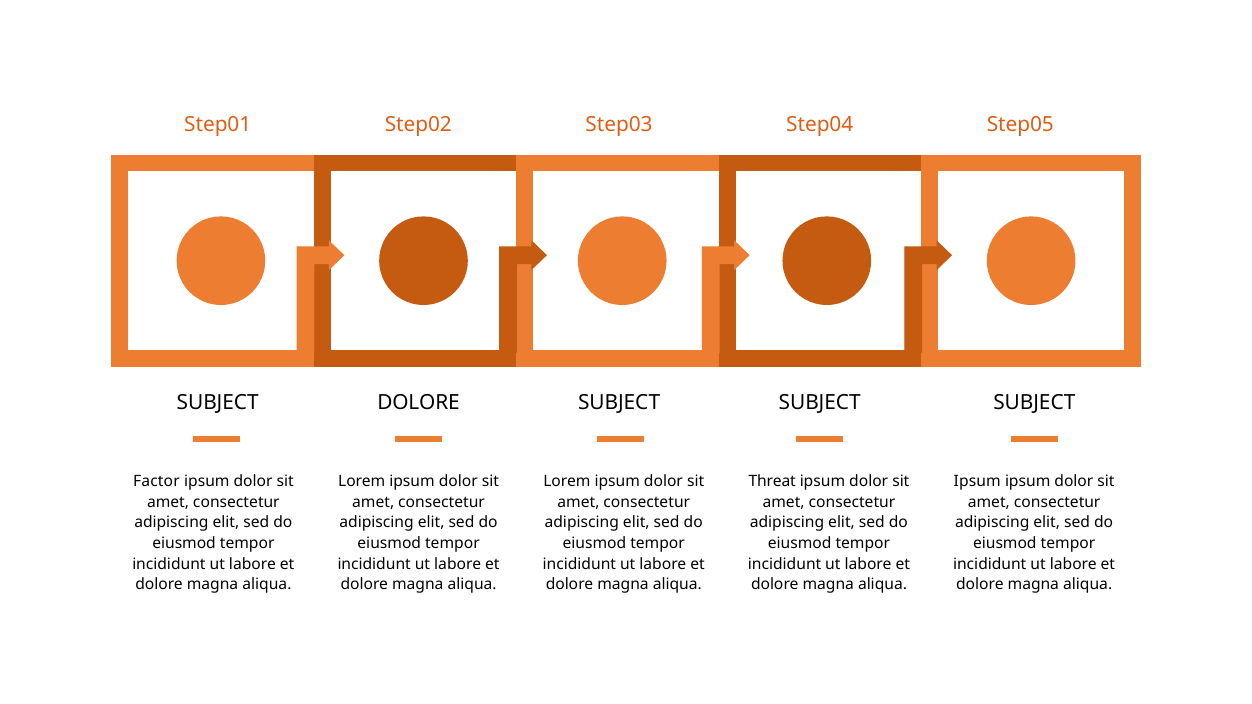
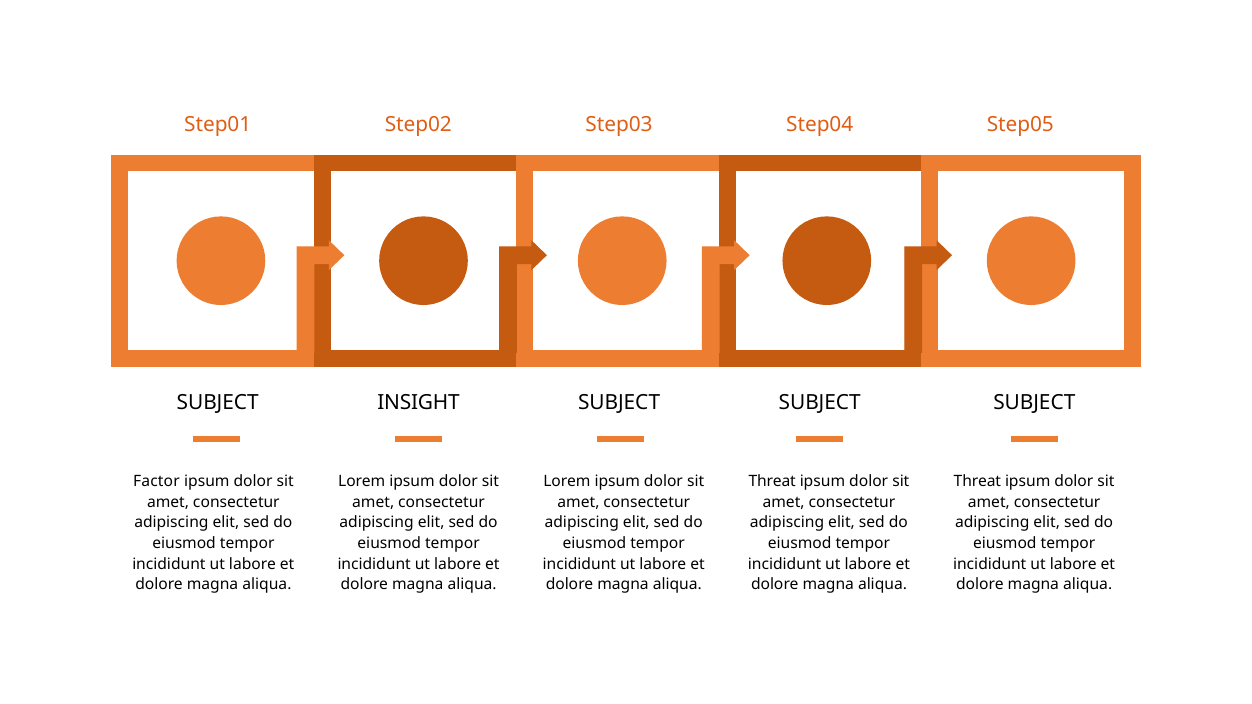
SUBJECT DOLORE: DOLORE -> INSIGHT
Ipsum at (977, 482): Ipsum -> Threat
